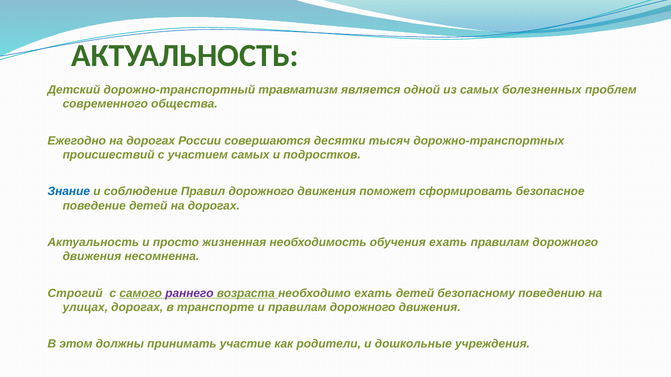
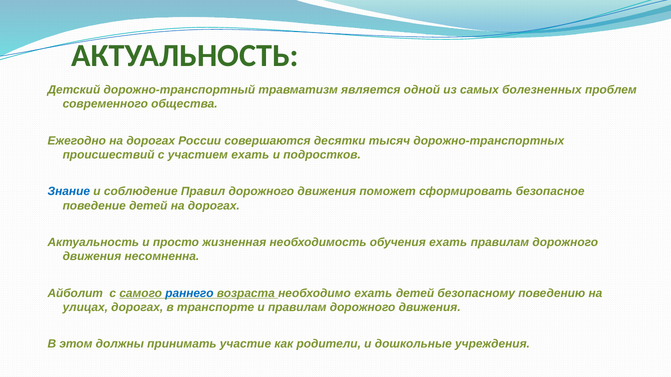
участием самых: самых -> ехать
Строгий: Строгий -> Айболит
раннего colour: purple -> blue
